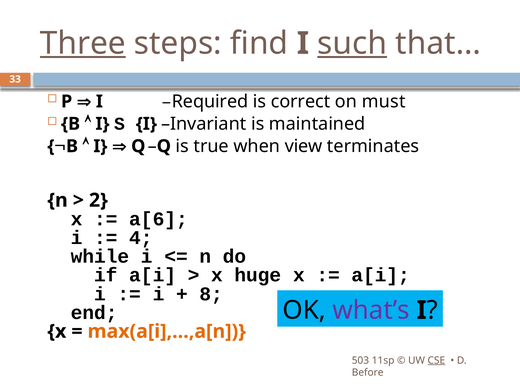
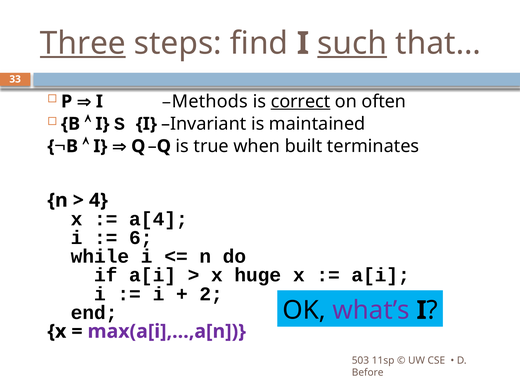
Required: Required -> Methods
correct underline: none -> present
must: must -> often
view: view -> built
2: 2 -> 4
a[6: a[6 -> a[4
4: 4 -> 6
8: 8 -> 2
max(a[i],…,a[n colour: orange -> purple
CSE underline: present -> none
